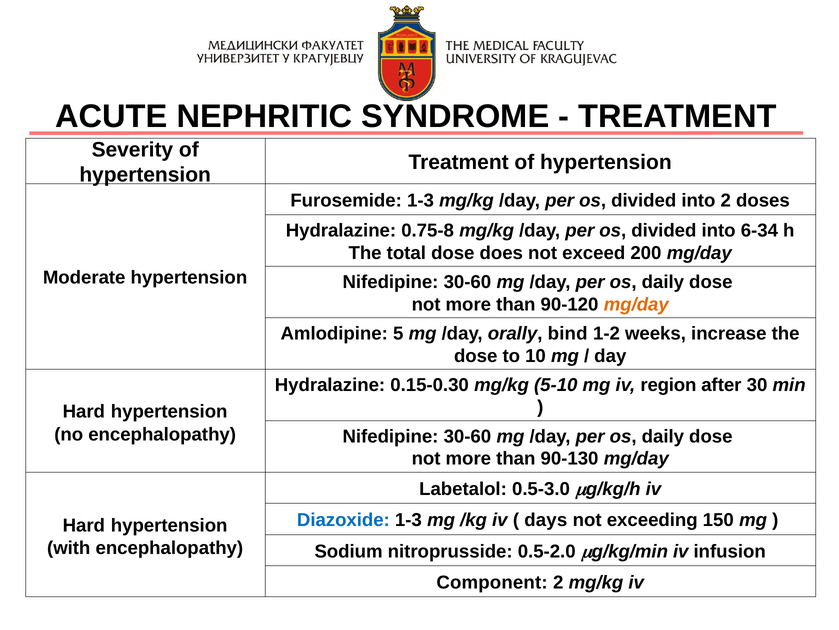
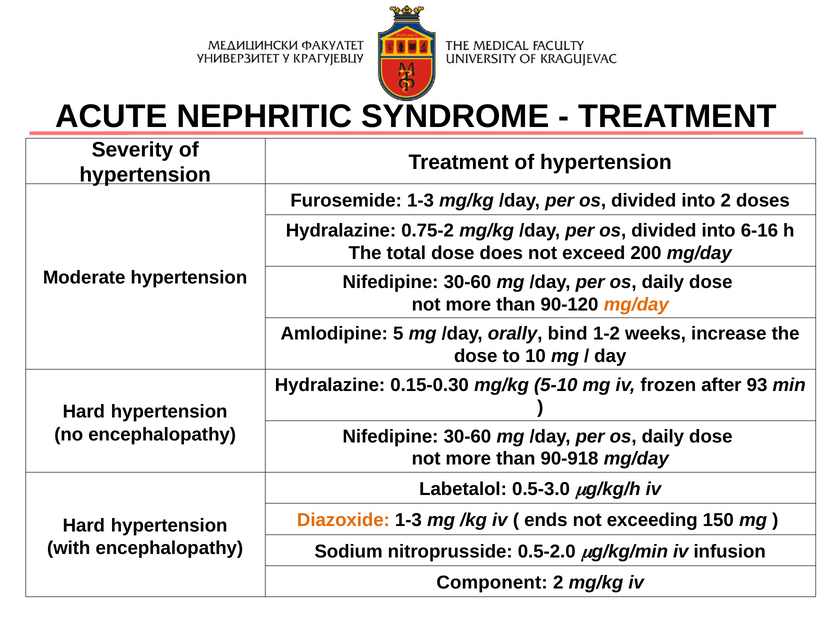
0.75-8: 0.75-8 -> 0.75-2
6-34: 6-34 -> 6-16
region: region -> frozen
30: 30 -> 93
90-130: 90-130 -> 90-918
Diazoxide colour: blue -> orange
days: days -> ends
